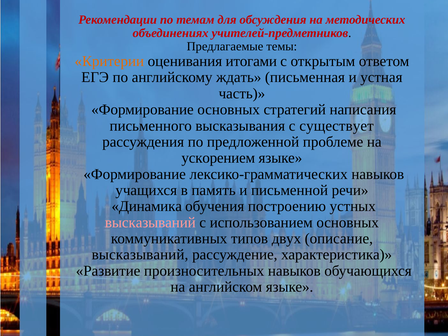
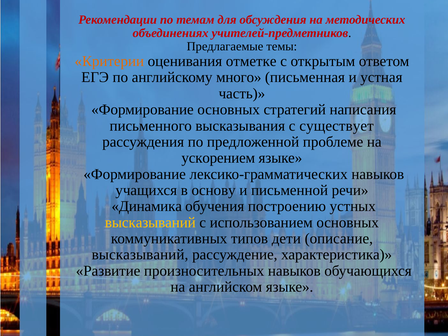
итогами: итогами -> отметке
ждать: ждать -> много
память: память -> основу
высказываний at (150, 222) colour: pink -> yellow
двух: двух -> дети
